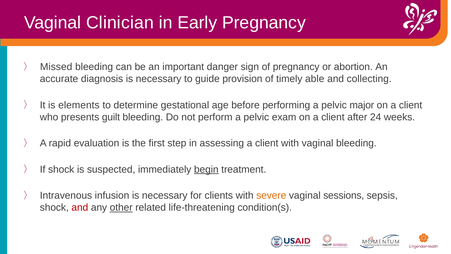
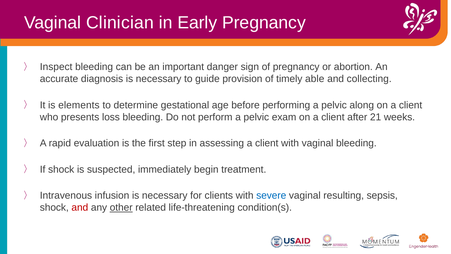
Missed: Missed -> Inspect
major: major -> along
guilt: guilt -> loss
24: 24 -> 21
begin underline: present -> none
severe colour: orange -> blue
sessions: sessions -> resulting
